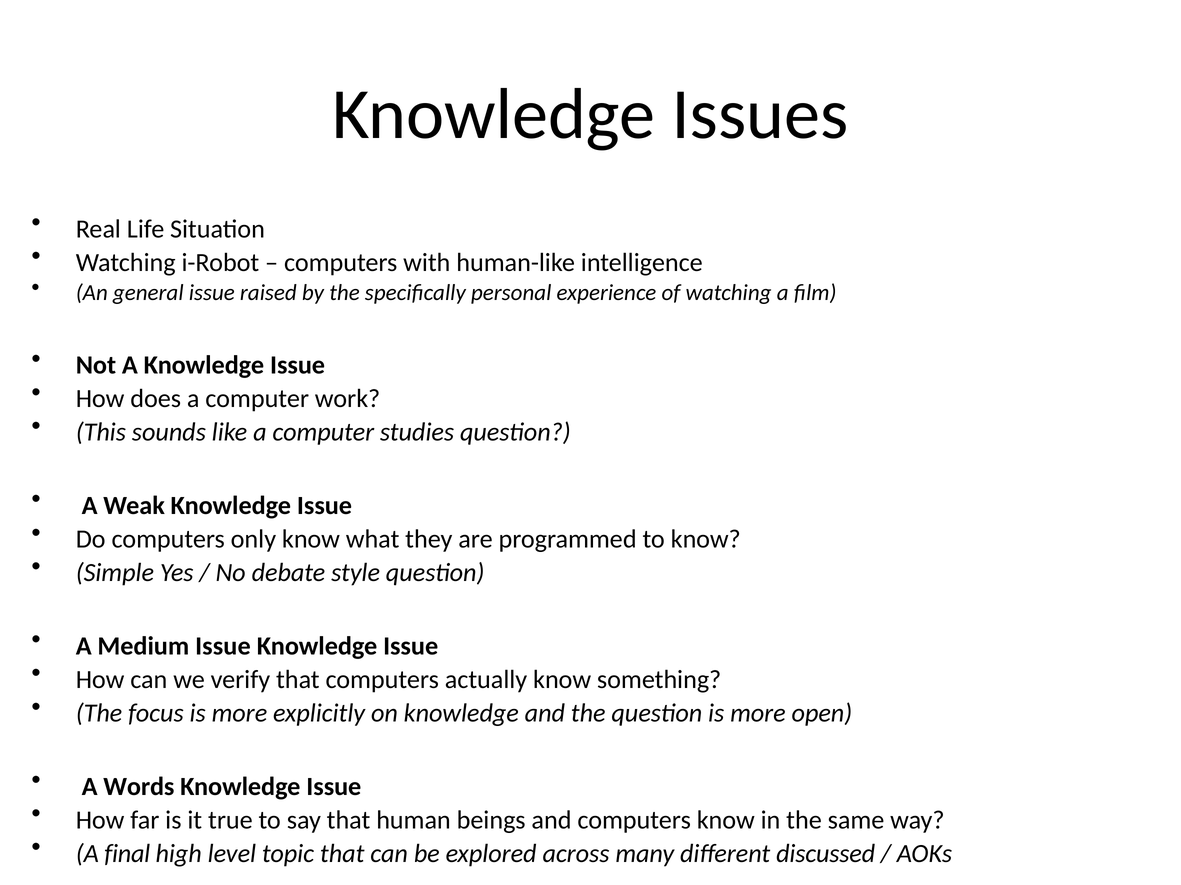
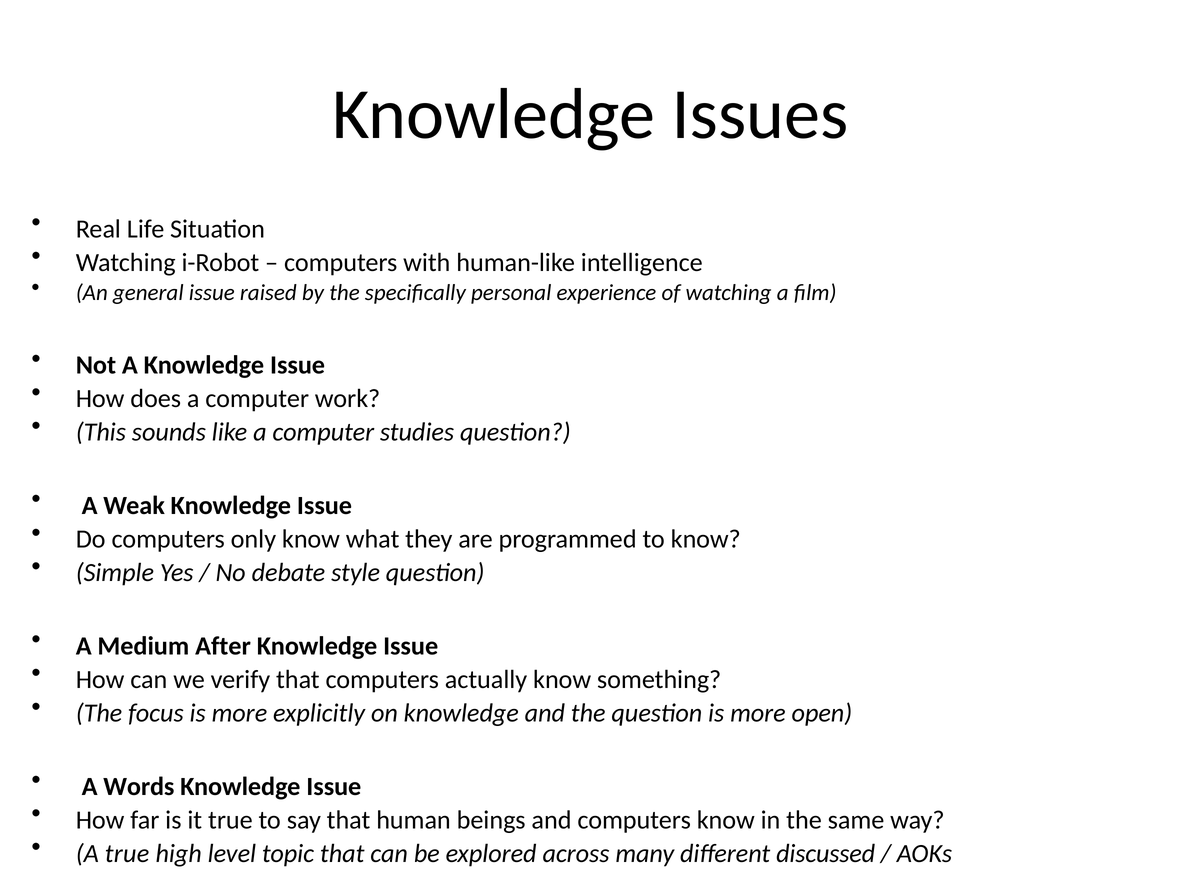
Medium Issue: Issue -> After
A final: final -> true
